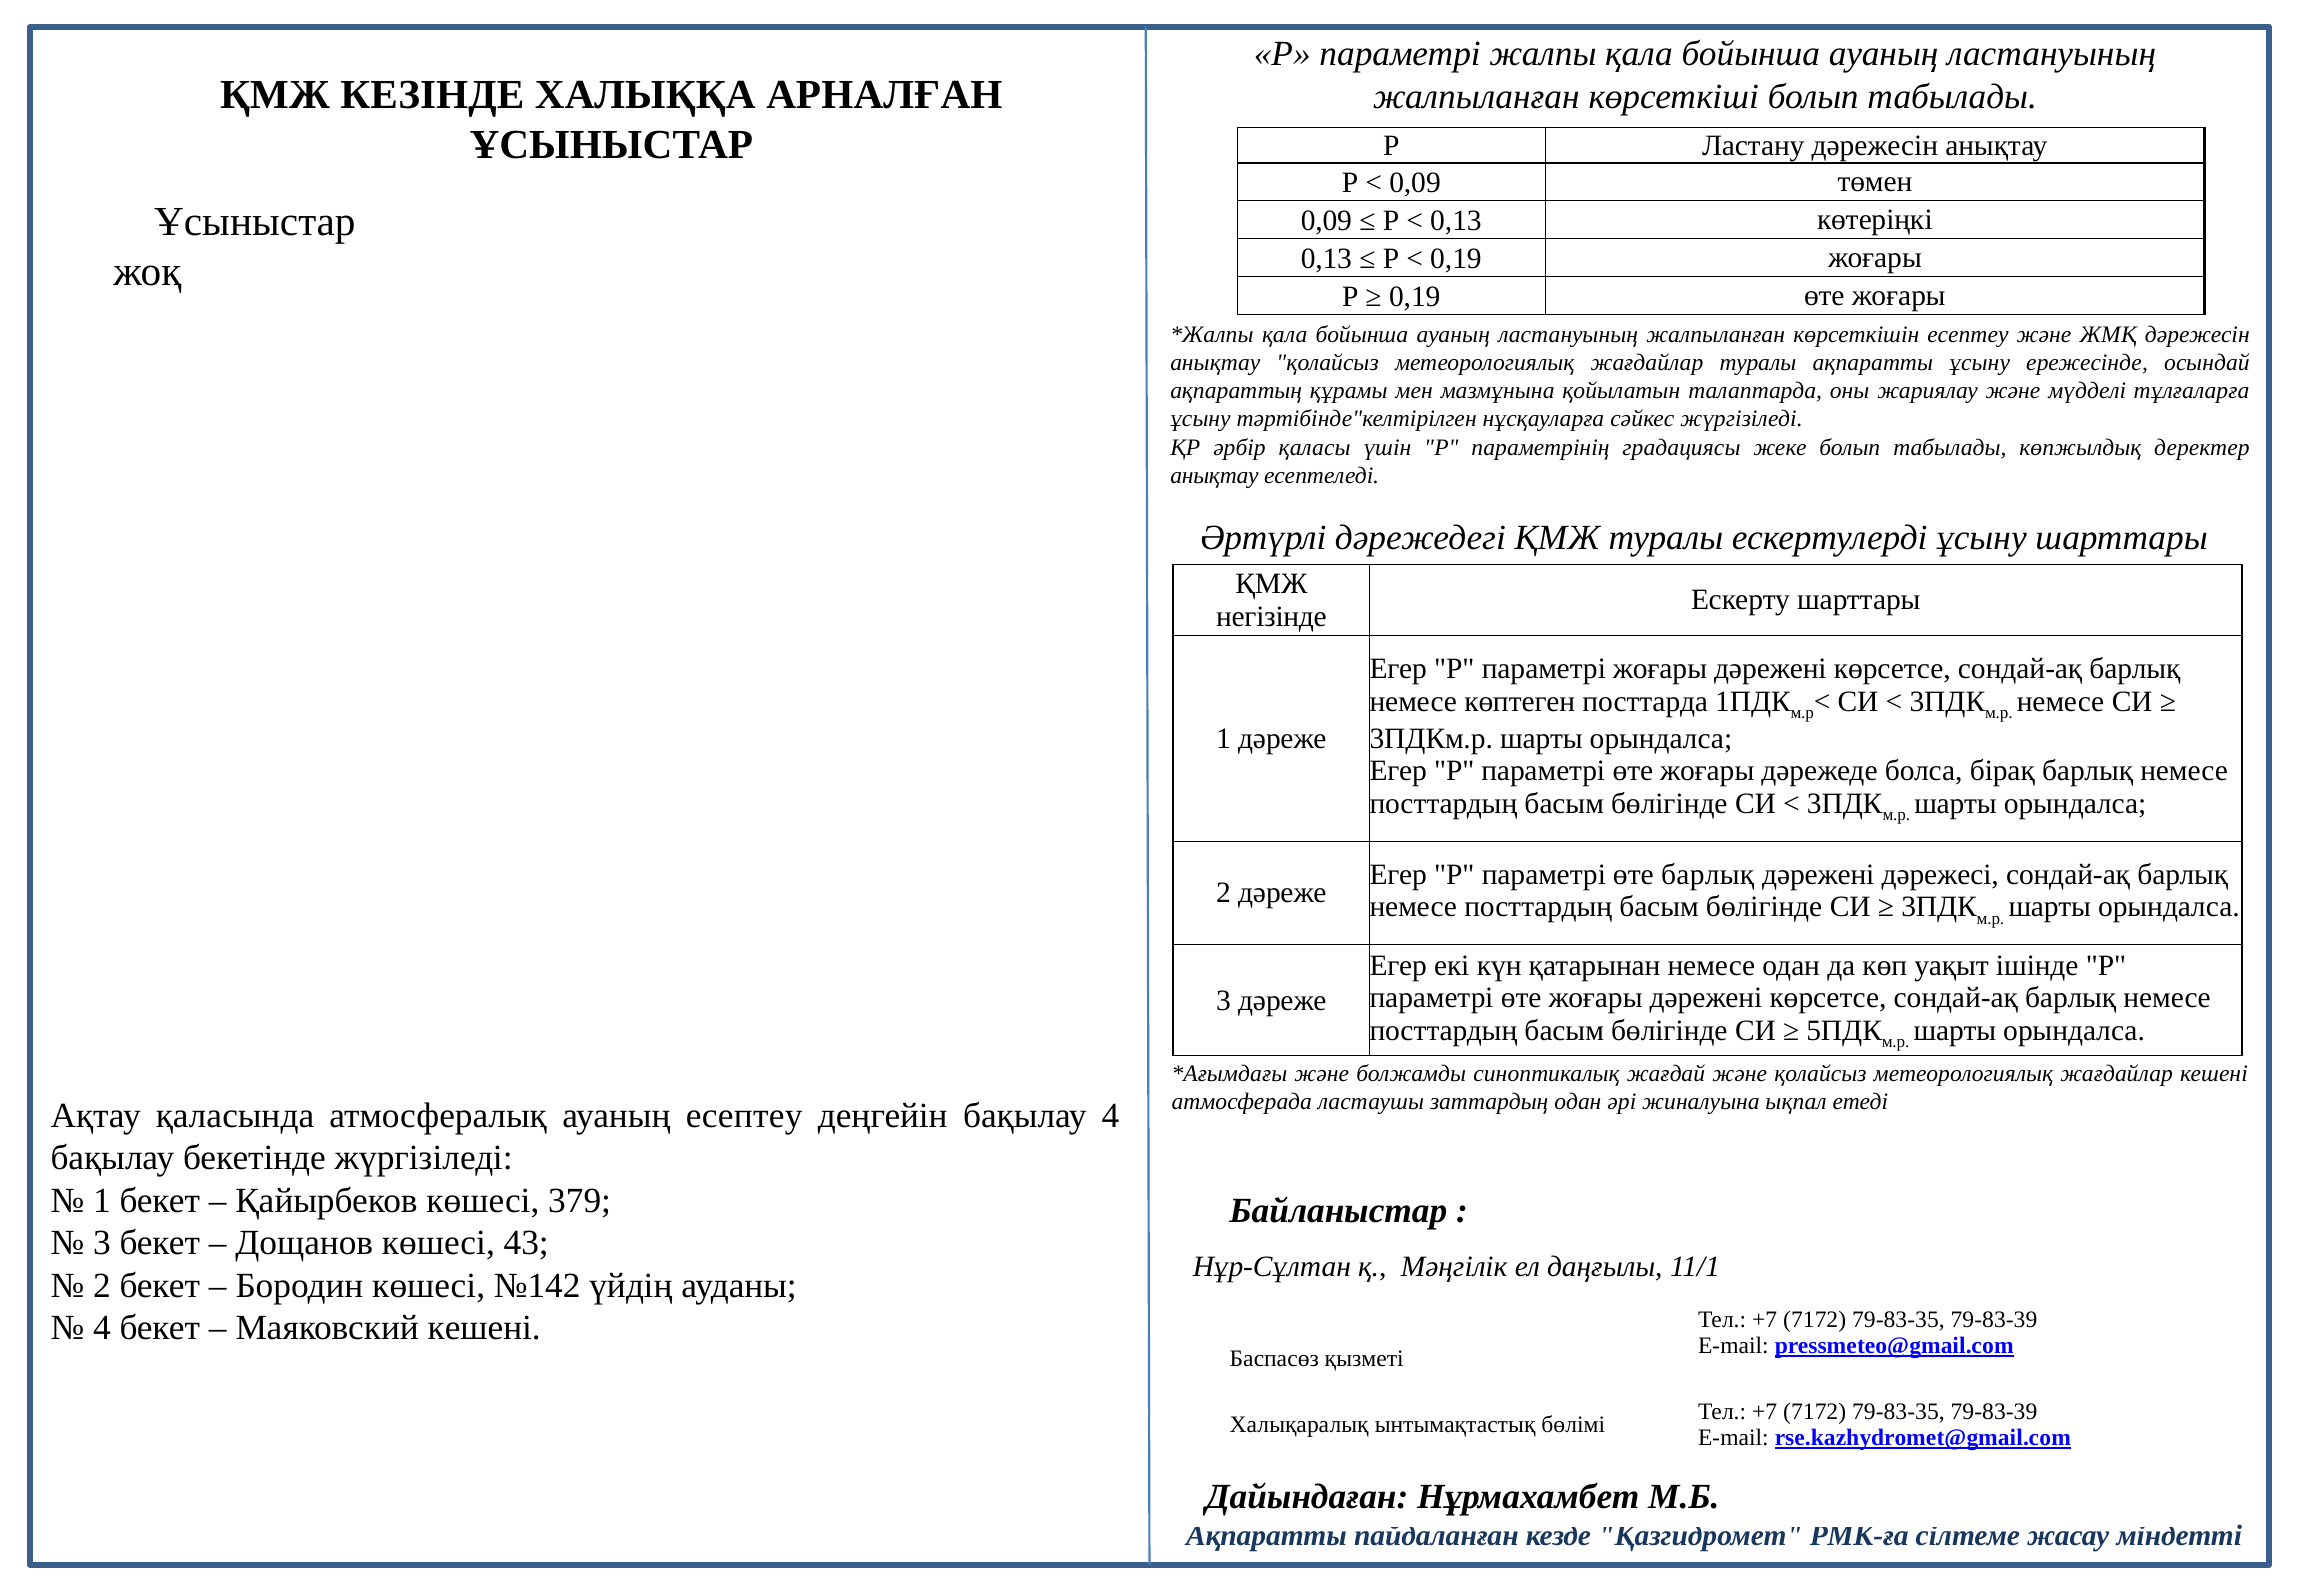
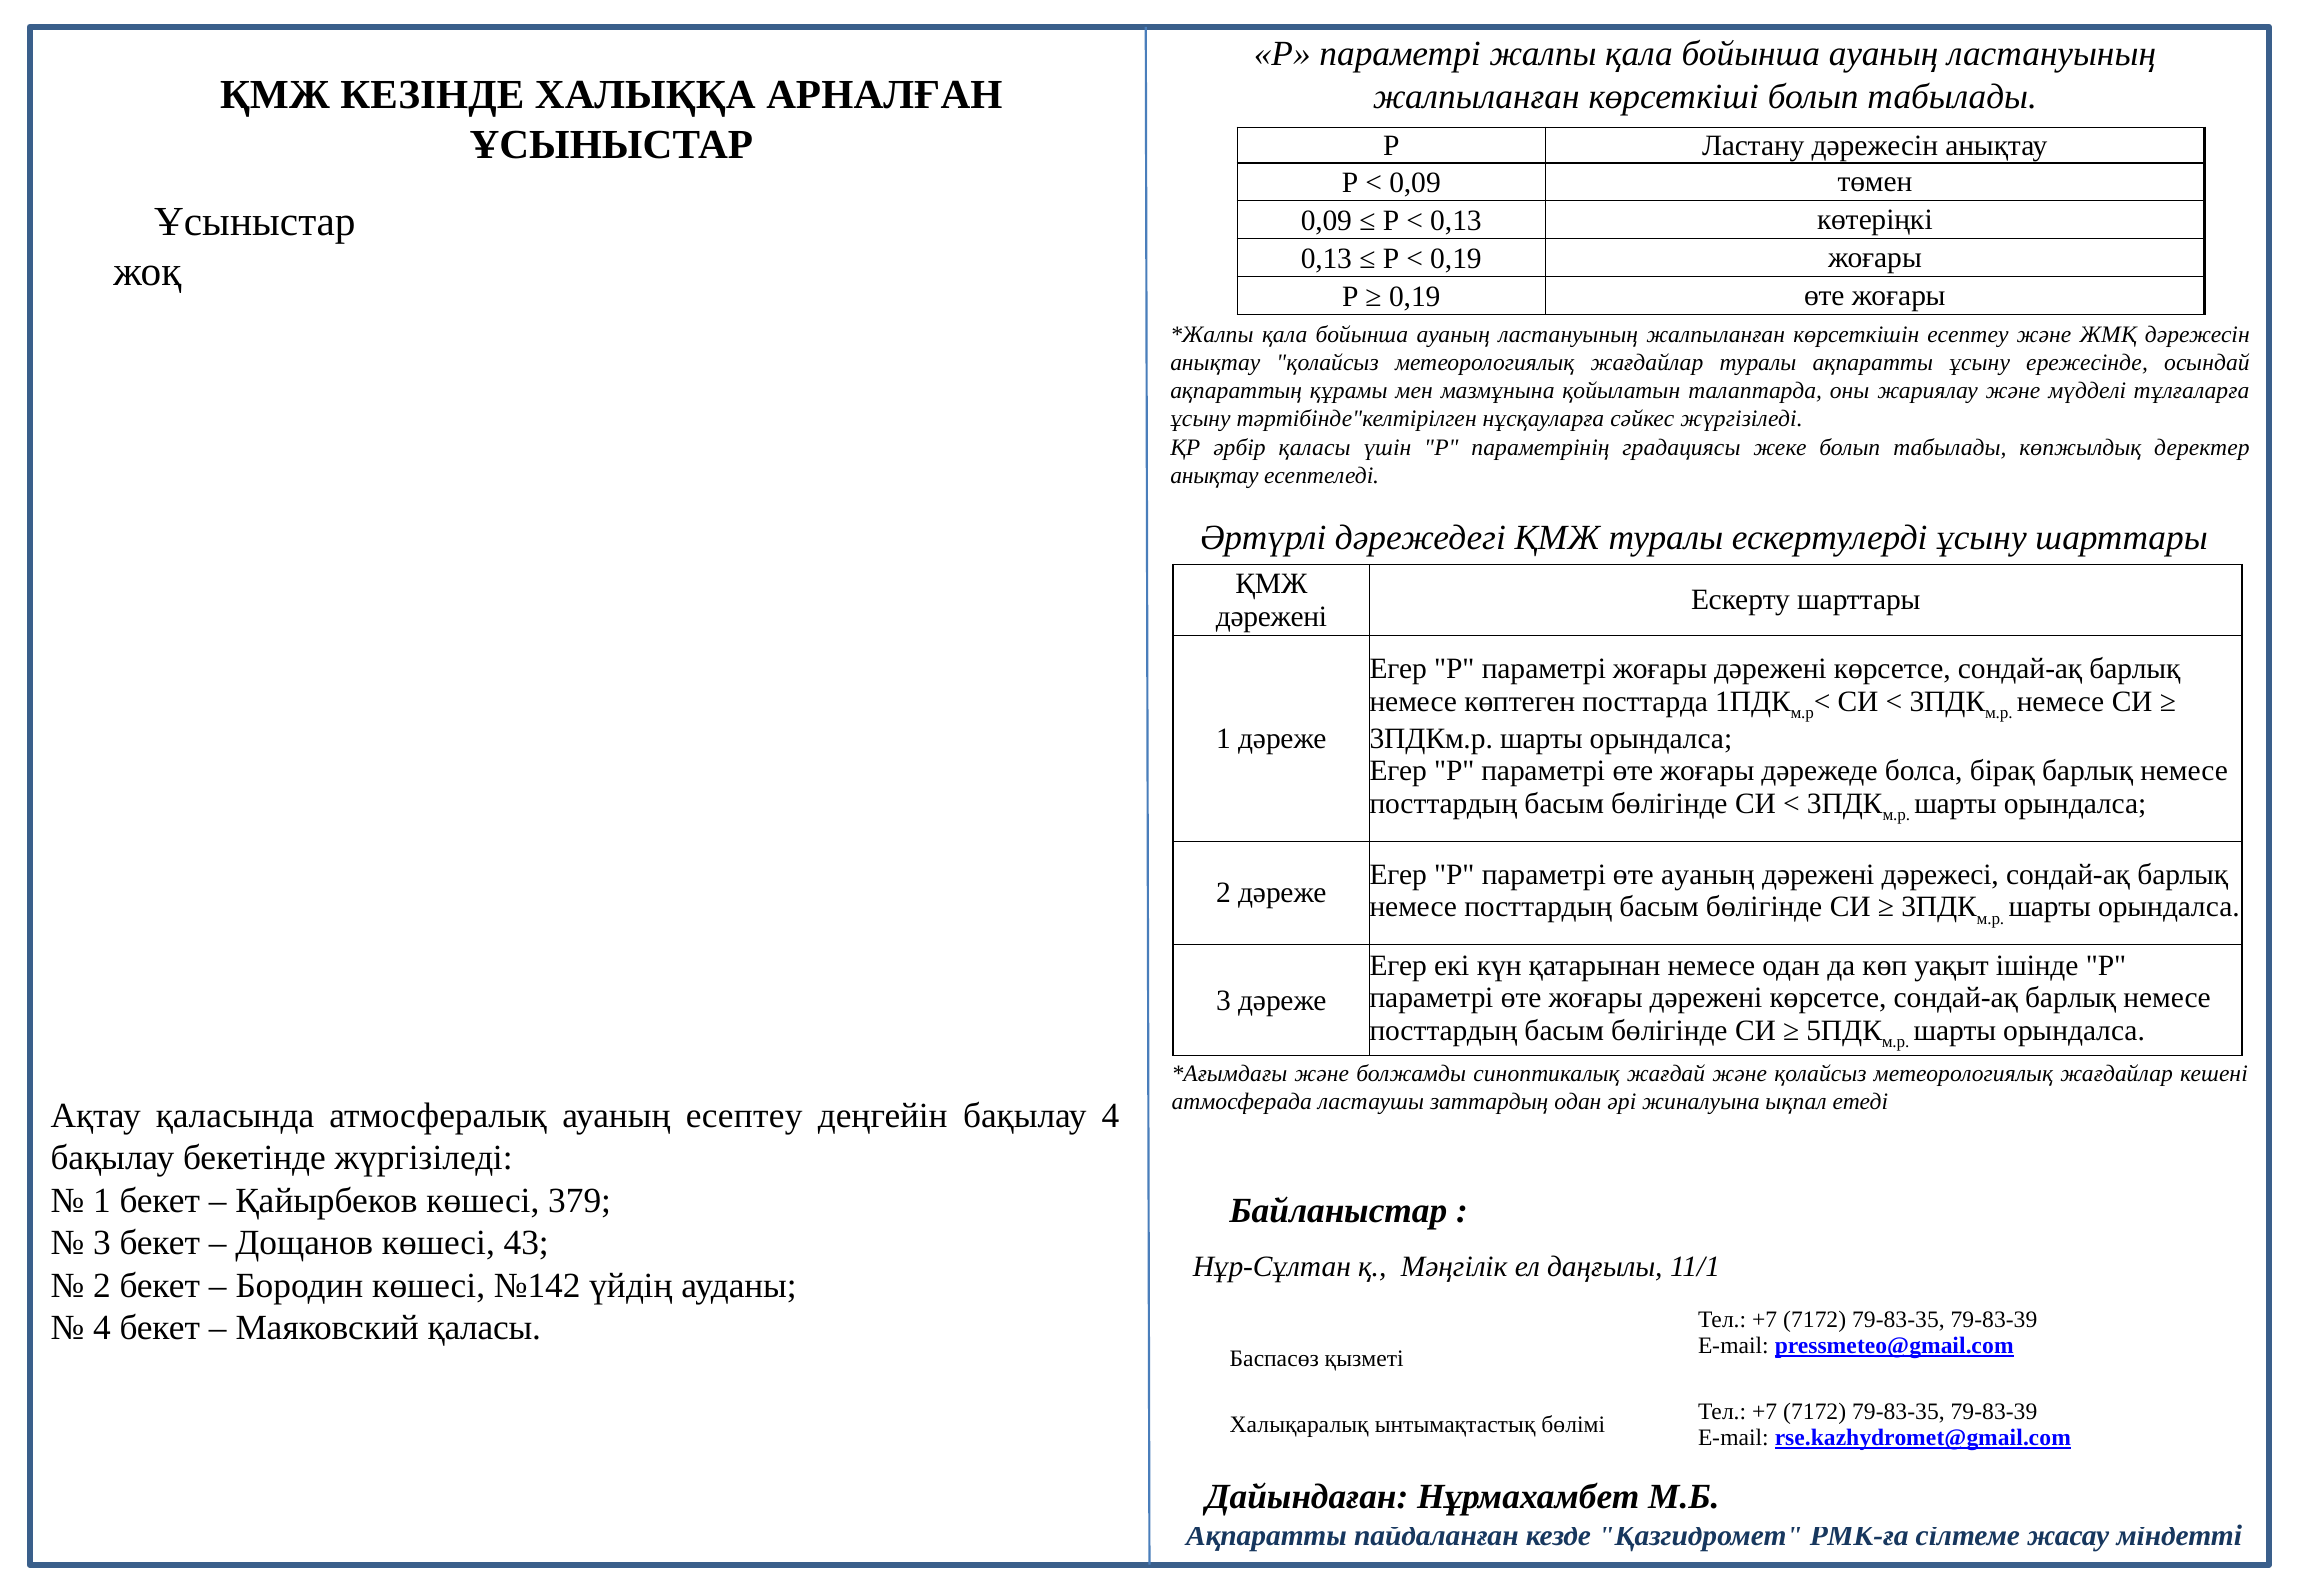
негізінде at (1271, 616): негізінде -> дәрежені
өте барлық: барлық -> ауаның
Маяковский кешені: кешені -> қаласы
